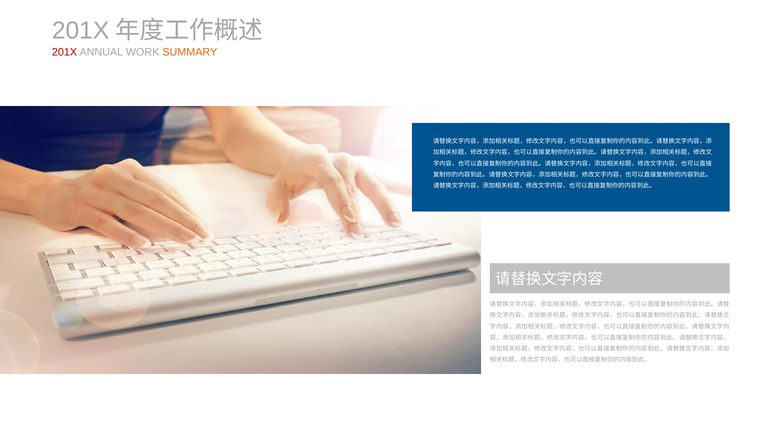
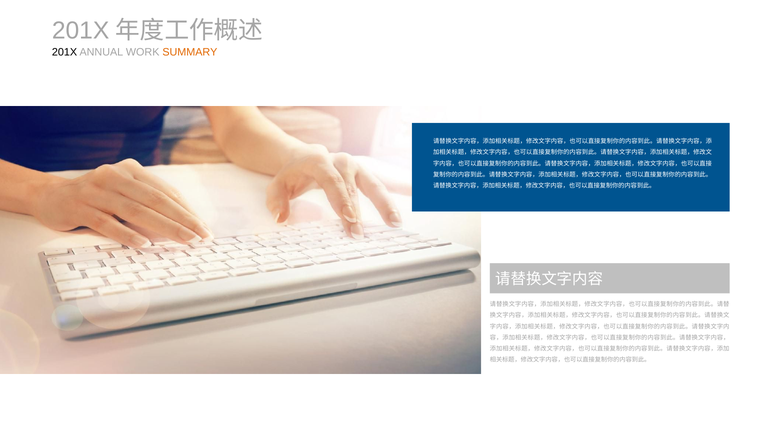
201X at (65, 52) colour: red -> black
